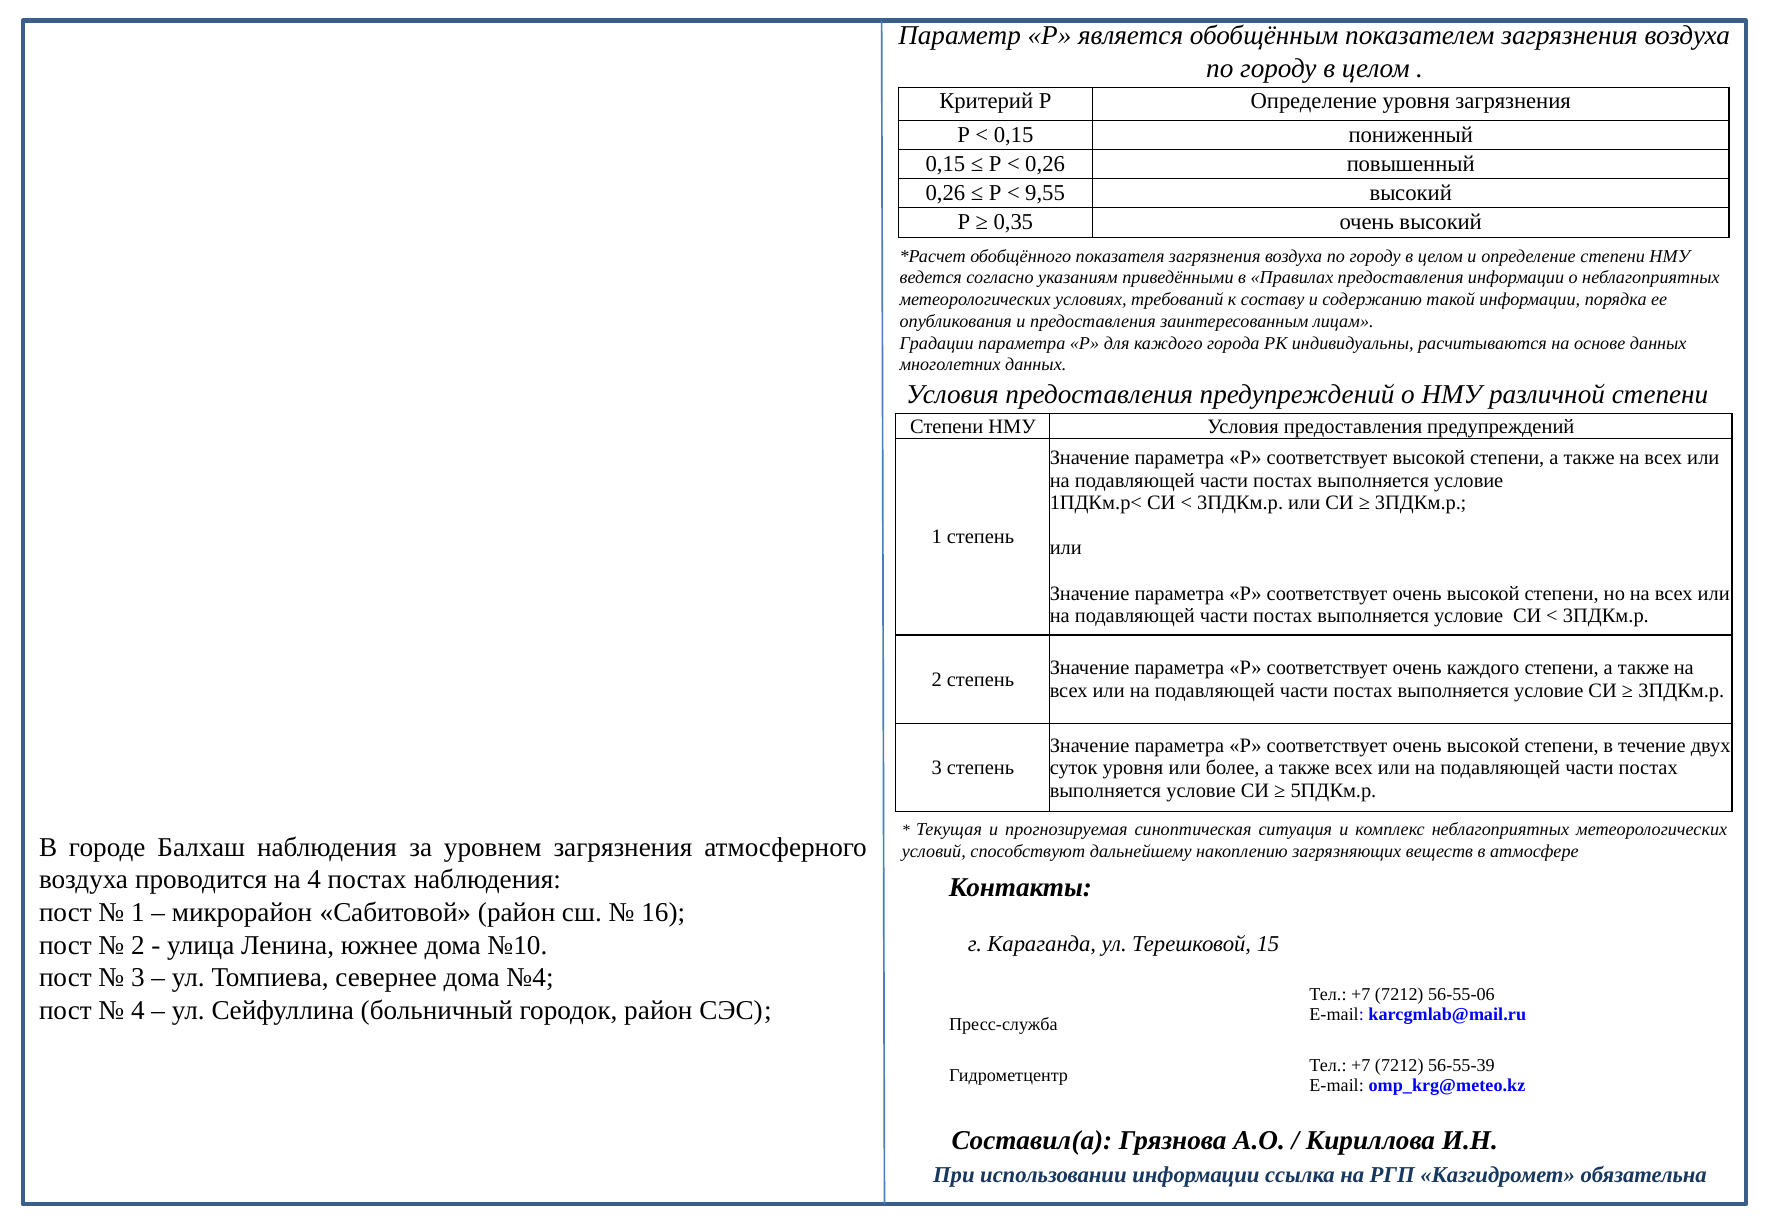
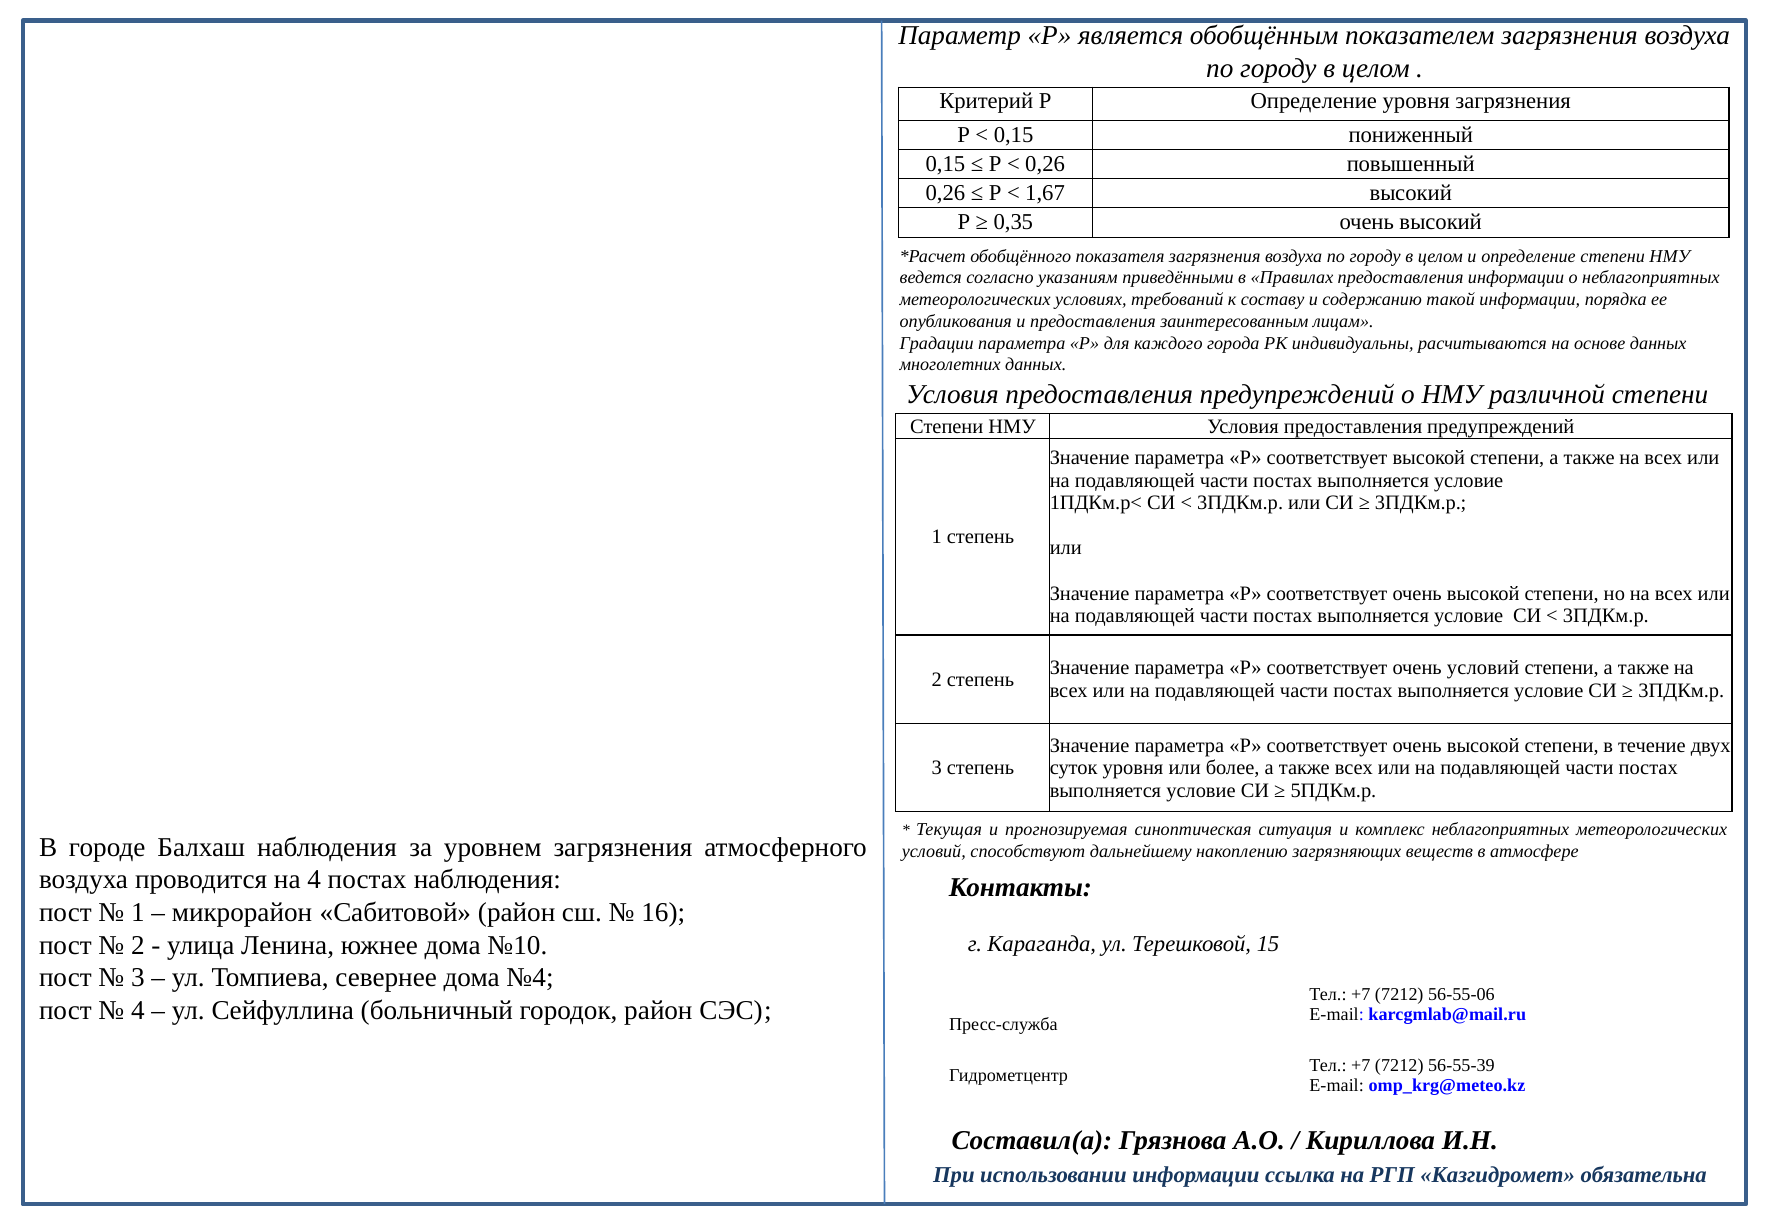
9,55: 9,55 -> 1,67
очень каждого: каждого -> условий
